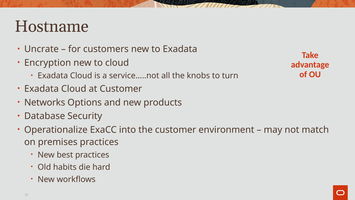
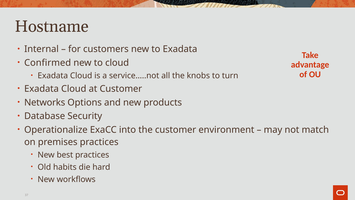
Uncrate: Uncrate -> Internal
Encryption: Encryption -> Confirmed
